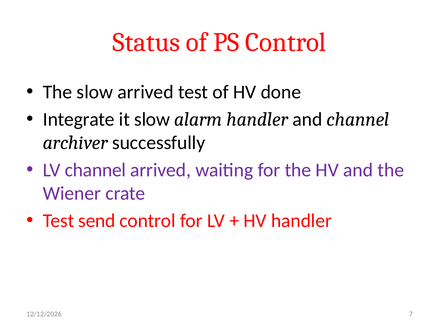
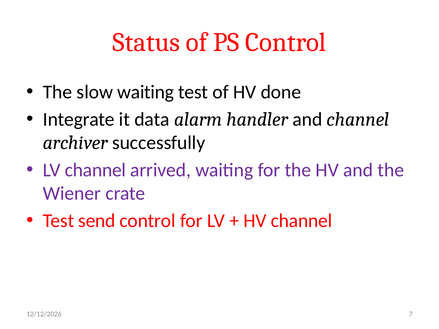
slow arrived: arrived -> waiting
it slow: slow -> data
HV handler: handler -> channel
